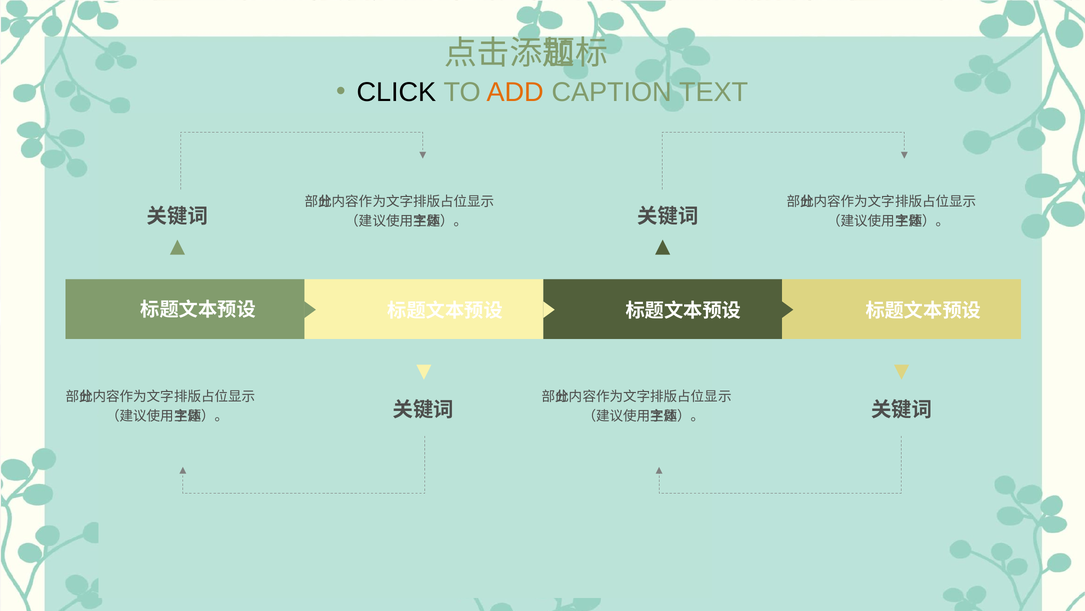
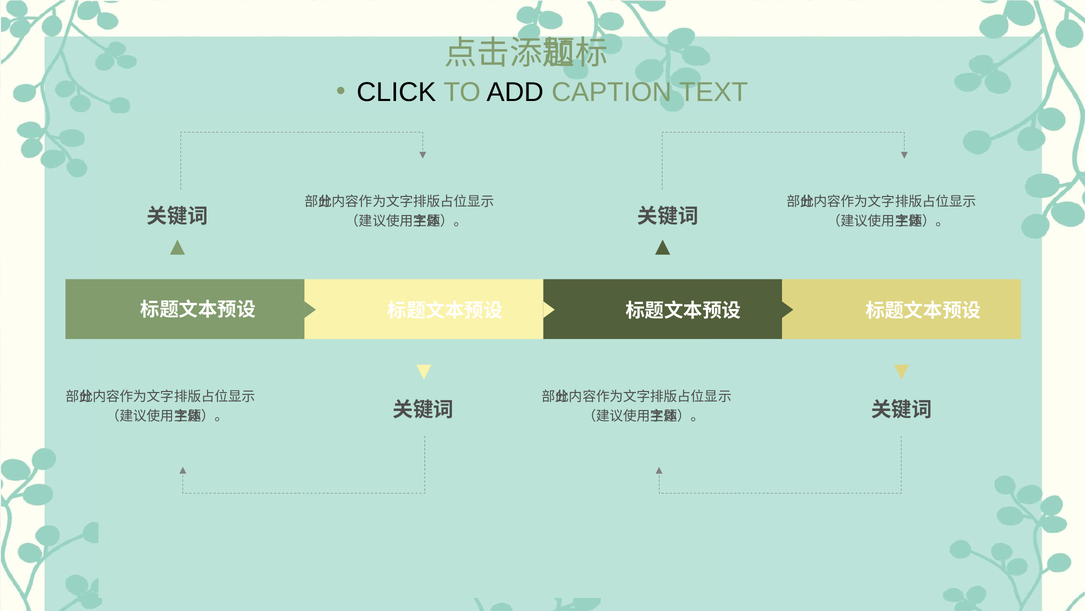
ADD colour: orange -> black
